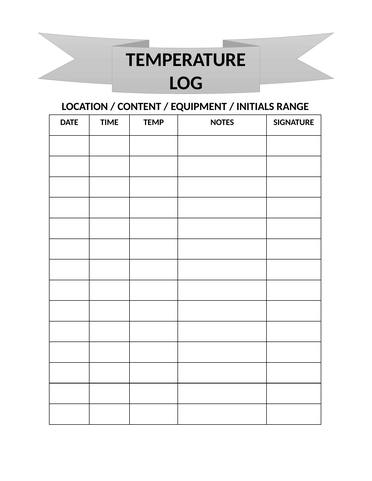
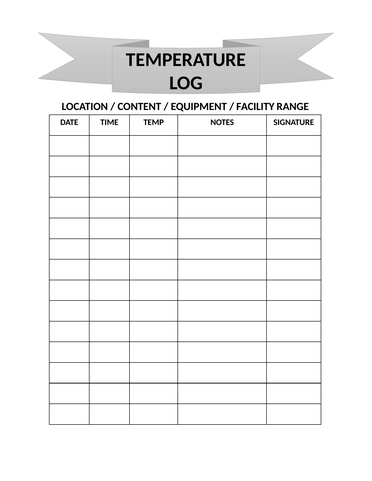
INITIALS: INITIALS -> FACILITY
